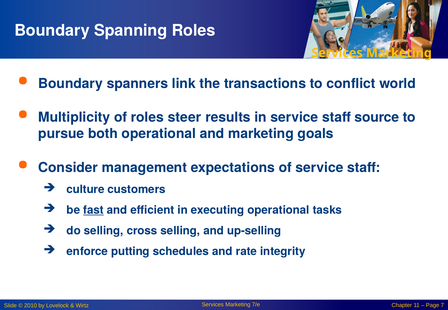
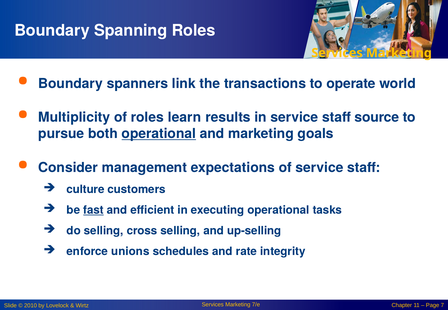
conflict: conflict -> operate
steer: steer -> learn
operational at (159, 134) underline: none -> present
putting: putting -> unions
